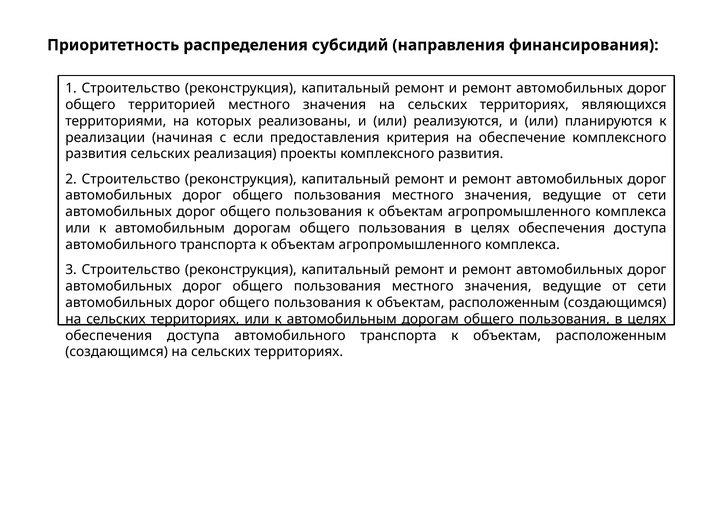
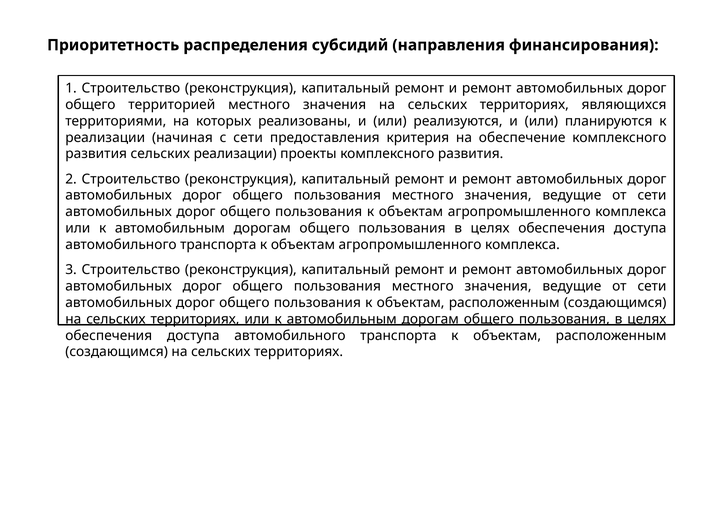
с если: если -> сети
сельских реализация: реализация -> реализации
